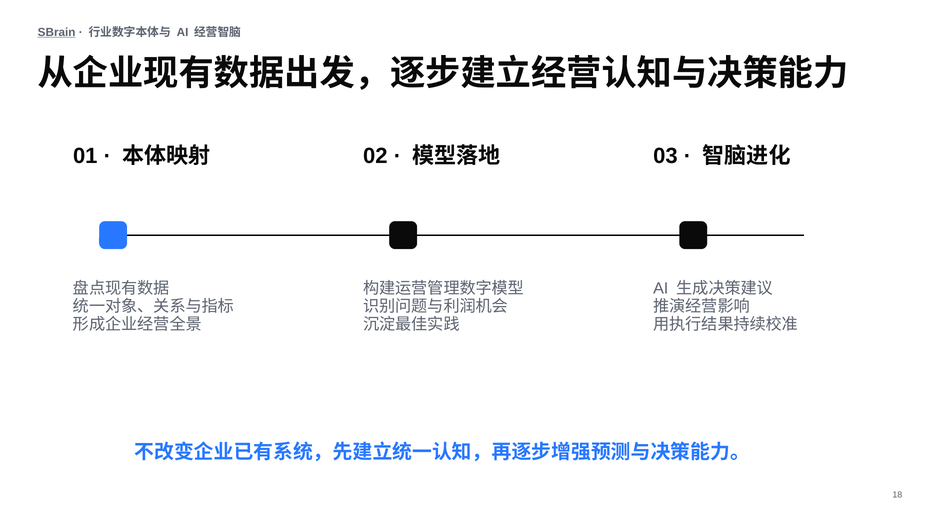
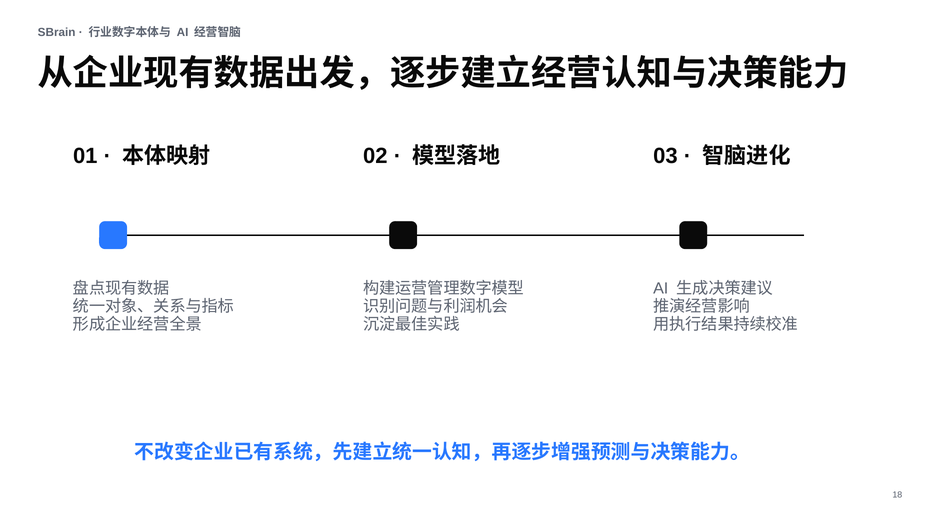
SBrain underline: present -> none
